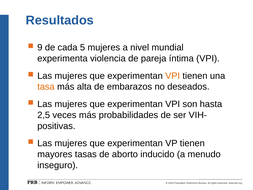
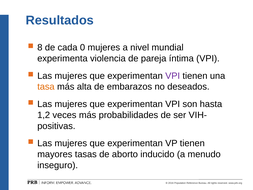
9: 9 -> 8
5: 5 -> 0
VPI at (173, 76) colour: orange -> purple
2,5: 2,5 -> 1,2
